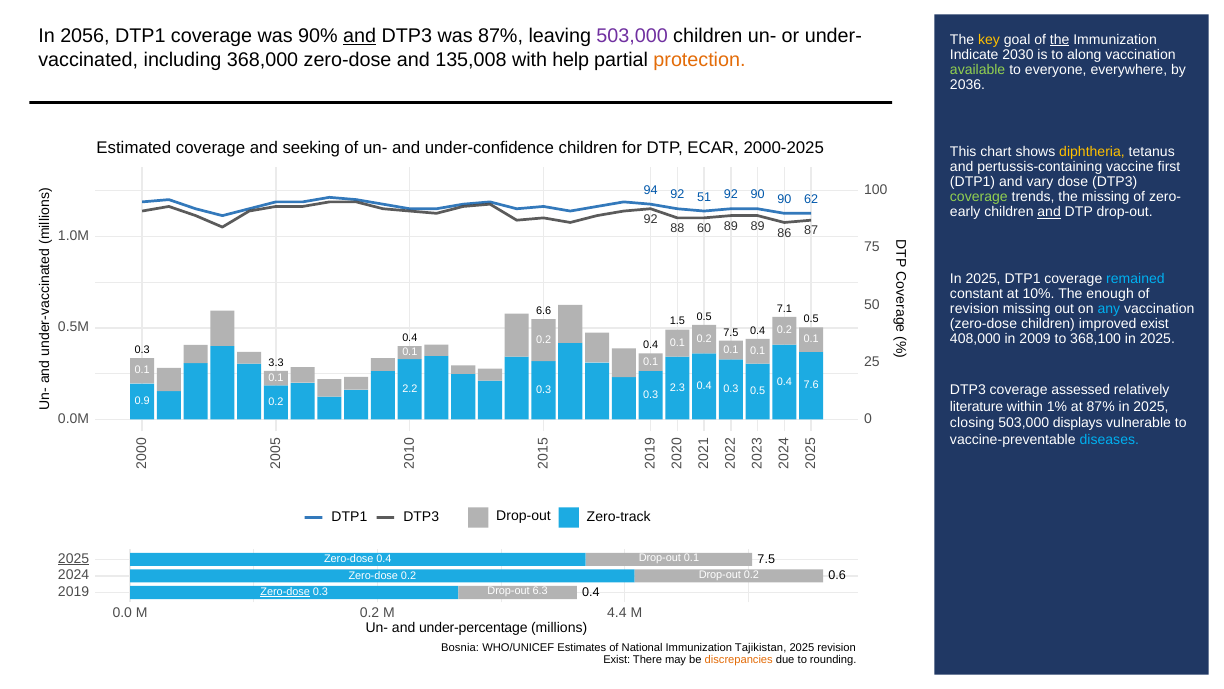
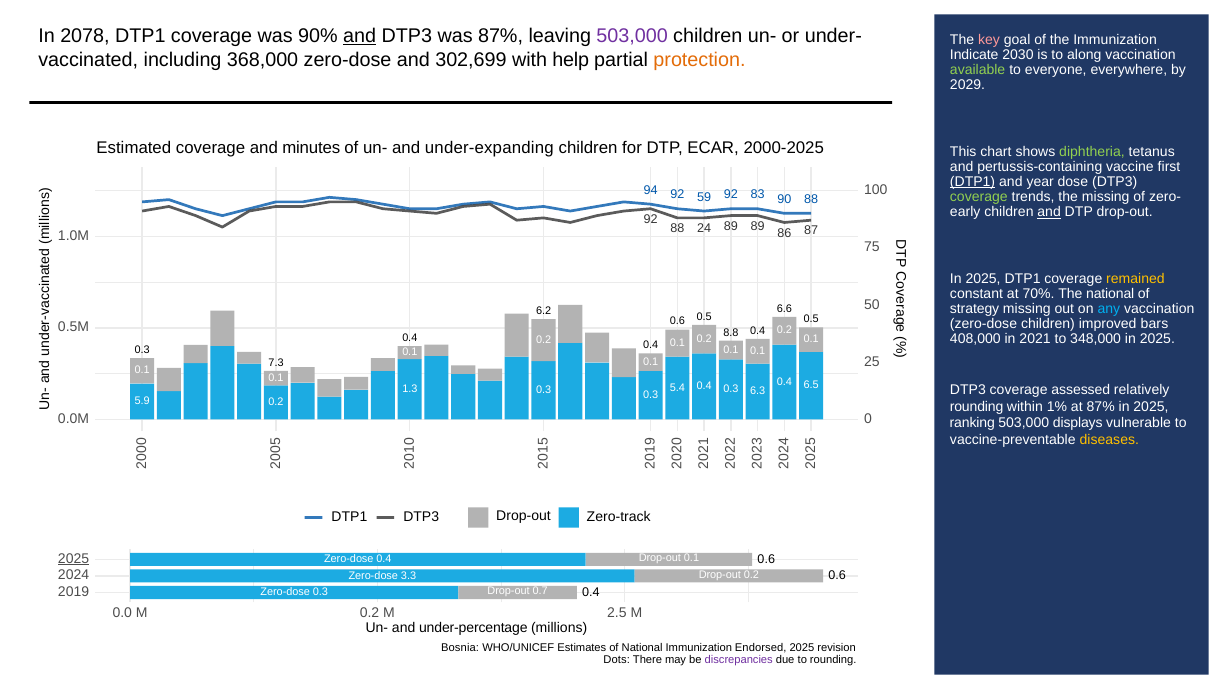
2056: 2056 -> 2078
key colour: yellow -> pink
the at (1060, 40) underline: present -> none
135,008: 135,008 -> 302,699
2036: 2036 -> 2029
seeking: seeking -> minutes
under-confidence: under-confidence -> under-expanding
diphtheria colour: yellow -> light green
DTP1 at (973, 182) underline: none -> present
vary: vary -> year
51: 51 -> 59
92 90: 90 -> 83
90 62: 62 -> 88
60: 60 -> 24
remained colour: light blue -> yellow
10%: 10% -> 70%
The enough: enough -> national
revision at (975, 309): revision -> strategy
7.1: 7.1 -> 6.6
6.6: 6.6 -> 6.2
1.5 at (677, 321): 1.5 -> 0.6
improved exist: exist -> bars
7.5 at (731, 332): 7.5 -> 8.8
2009: 2009 -> 2021
368,100: 368,100 -> 348,000
3.3: 3.3 -> 7.3
7.6: 7.6 -> 6.5
2.3: 2.3 -> 5.4
0.3 0.5: 0.5 -> 6.3
2.2: 2.2 -> 1.3
0.9: 0.9 -> 5.9
literature at (977, 406): literature -> rounding
closing: closing -> ranking
diseases colour: light blue -> yellow
7.5 at (766, 559): 7.5 -> 0.6
Zero-dose 0.2: 0.2 -> 3.3
6.3: 6.3 -> 0.7
Zero-dose at (285, 592) underline: present -> none
4.4: 4.4 -> 2.5
Tajikistan: Tajikistan -> Endorsed
Exist at (617, 659): Exist -> Dots
discrepancies colour: orange -> purple
